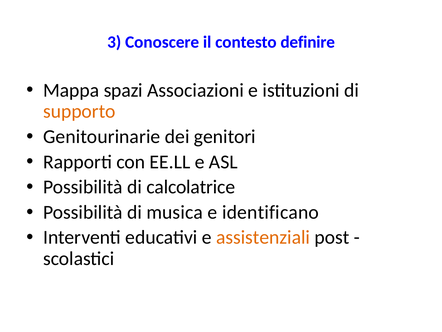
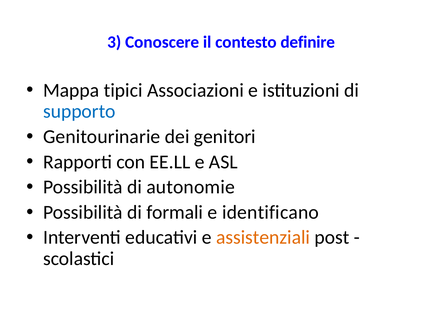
spazi: spazi -> tipici
supporto colour: orange -> blue
calcolatrice: calcolatrice -> autonomie
musica: musica -> formali
